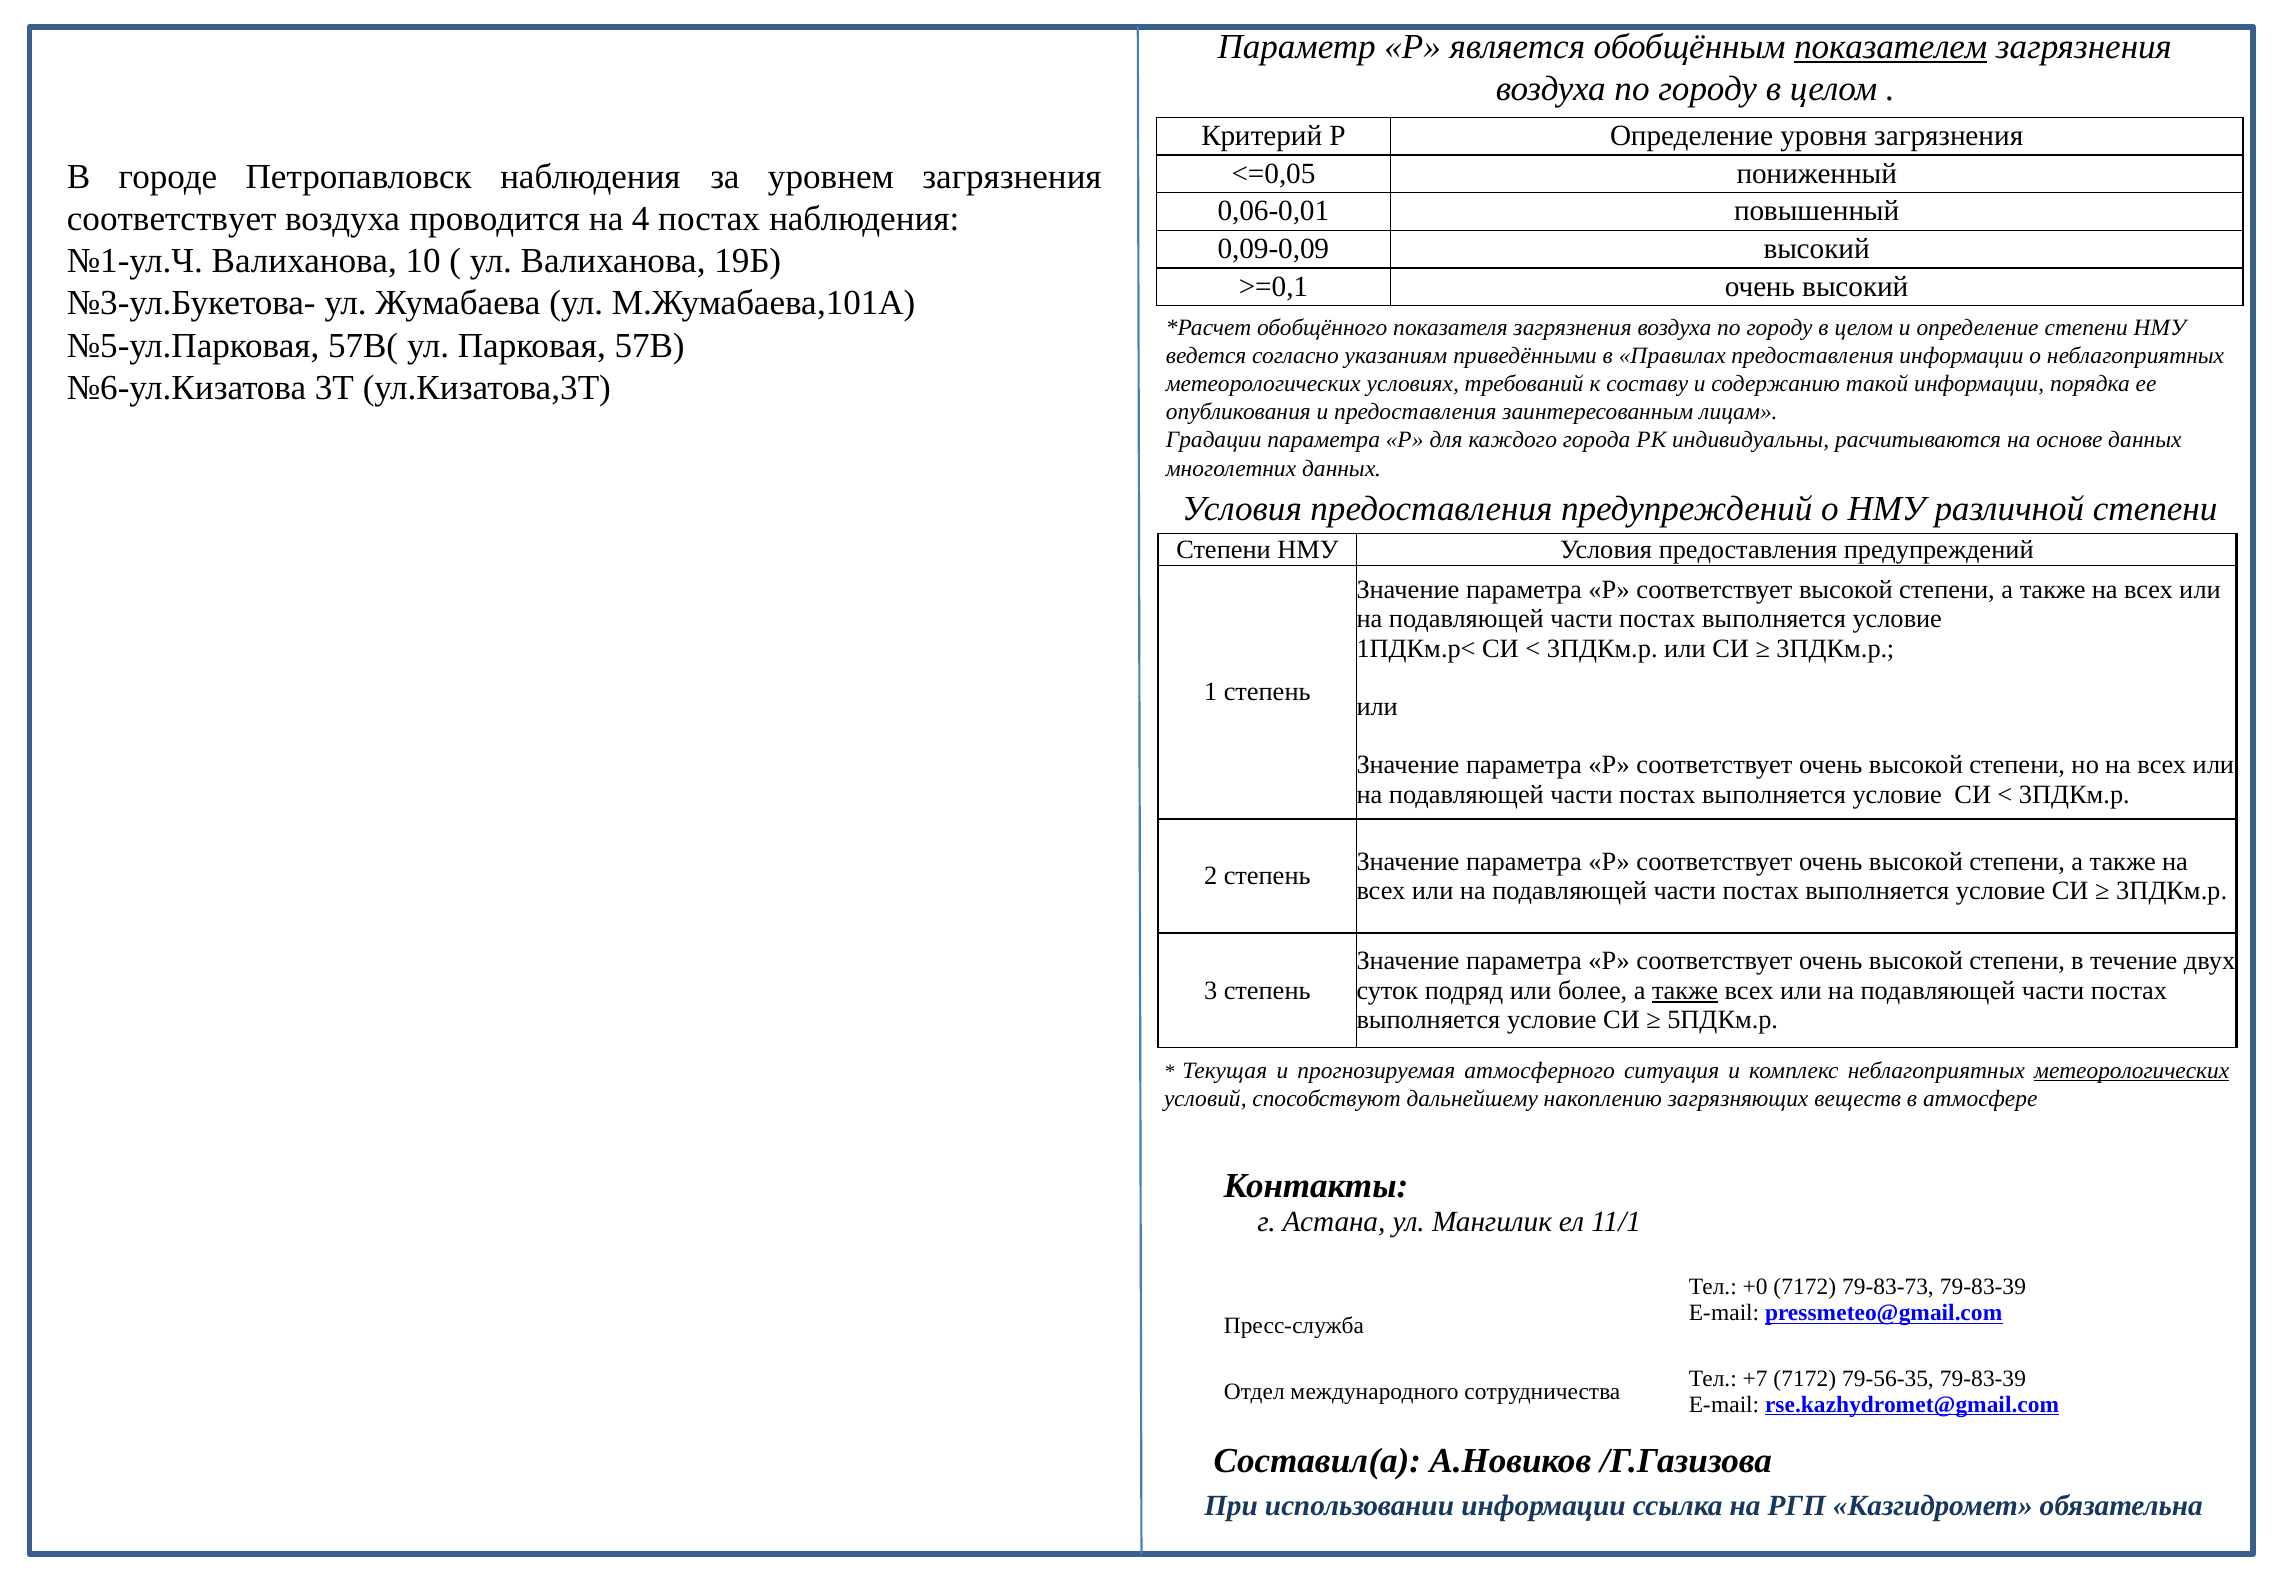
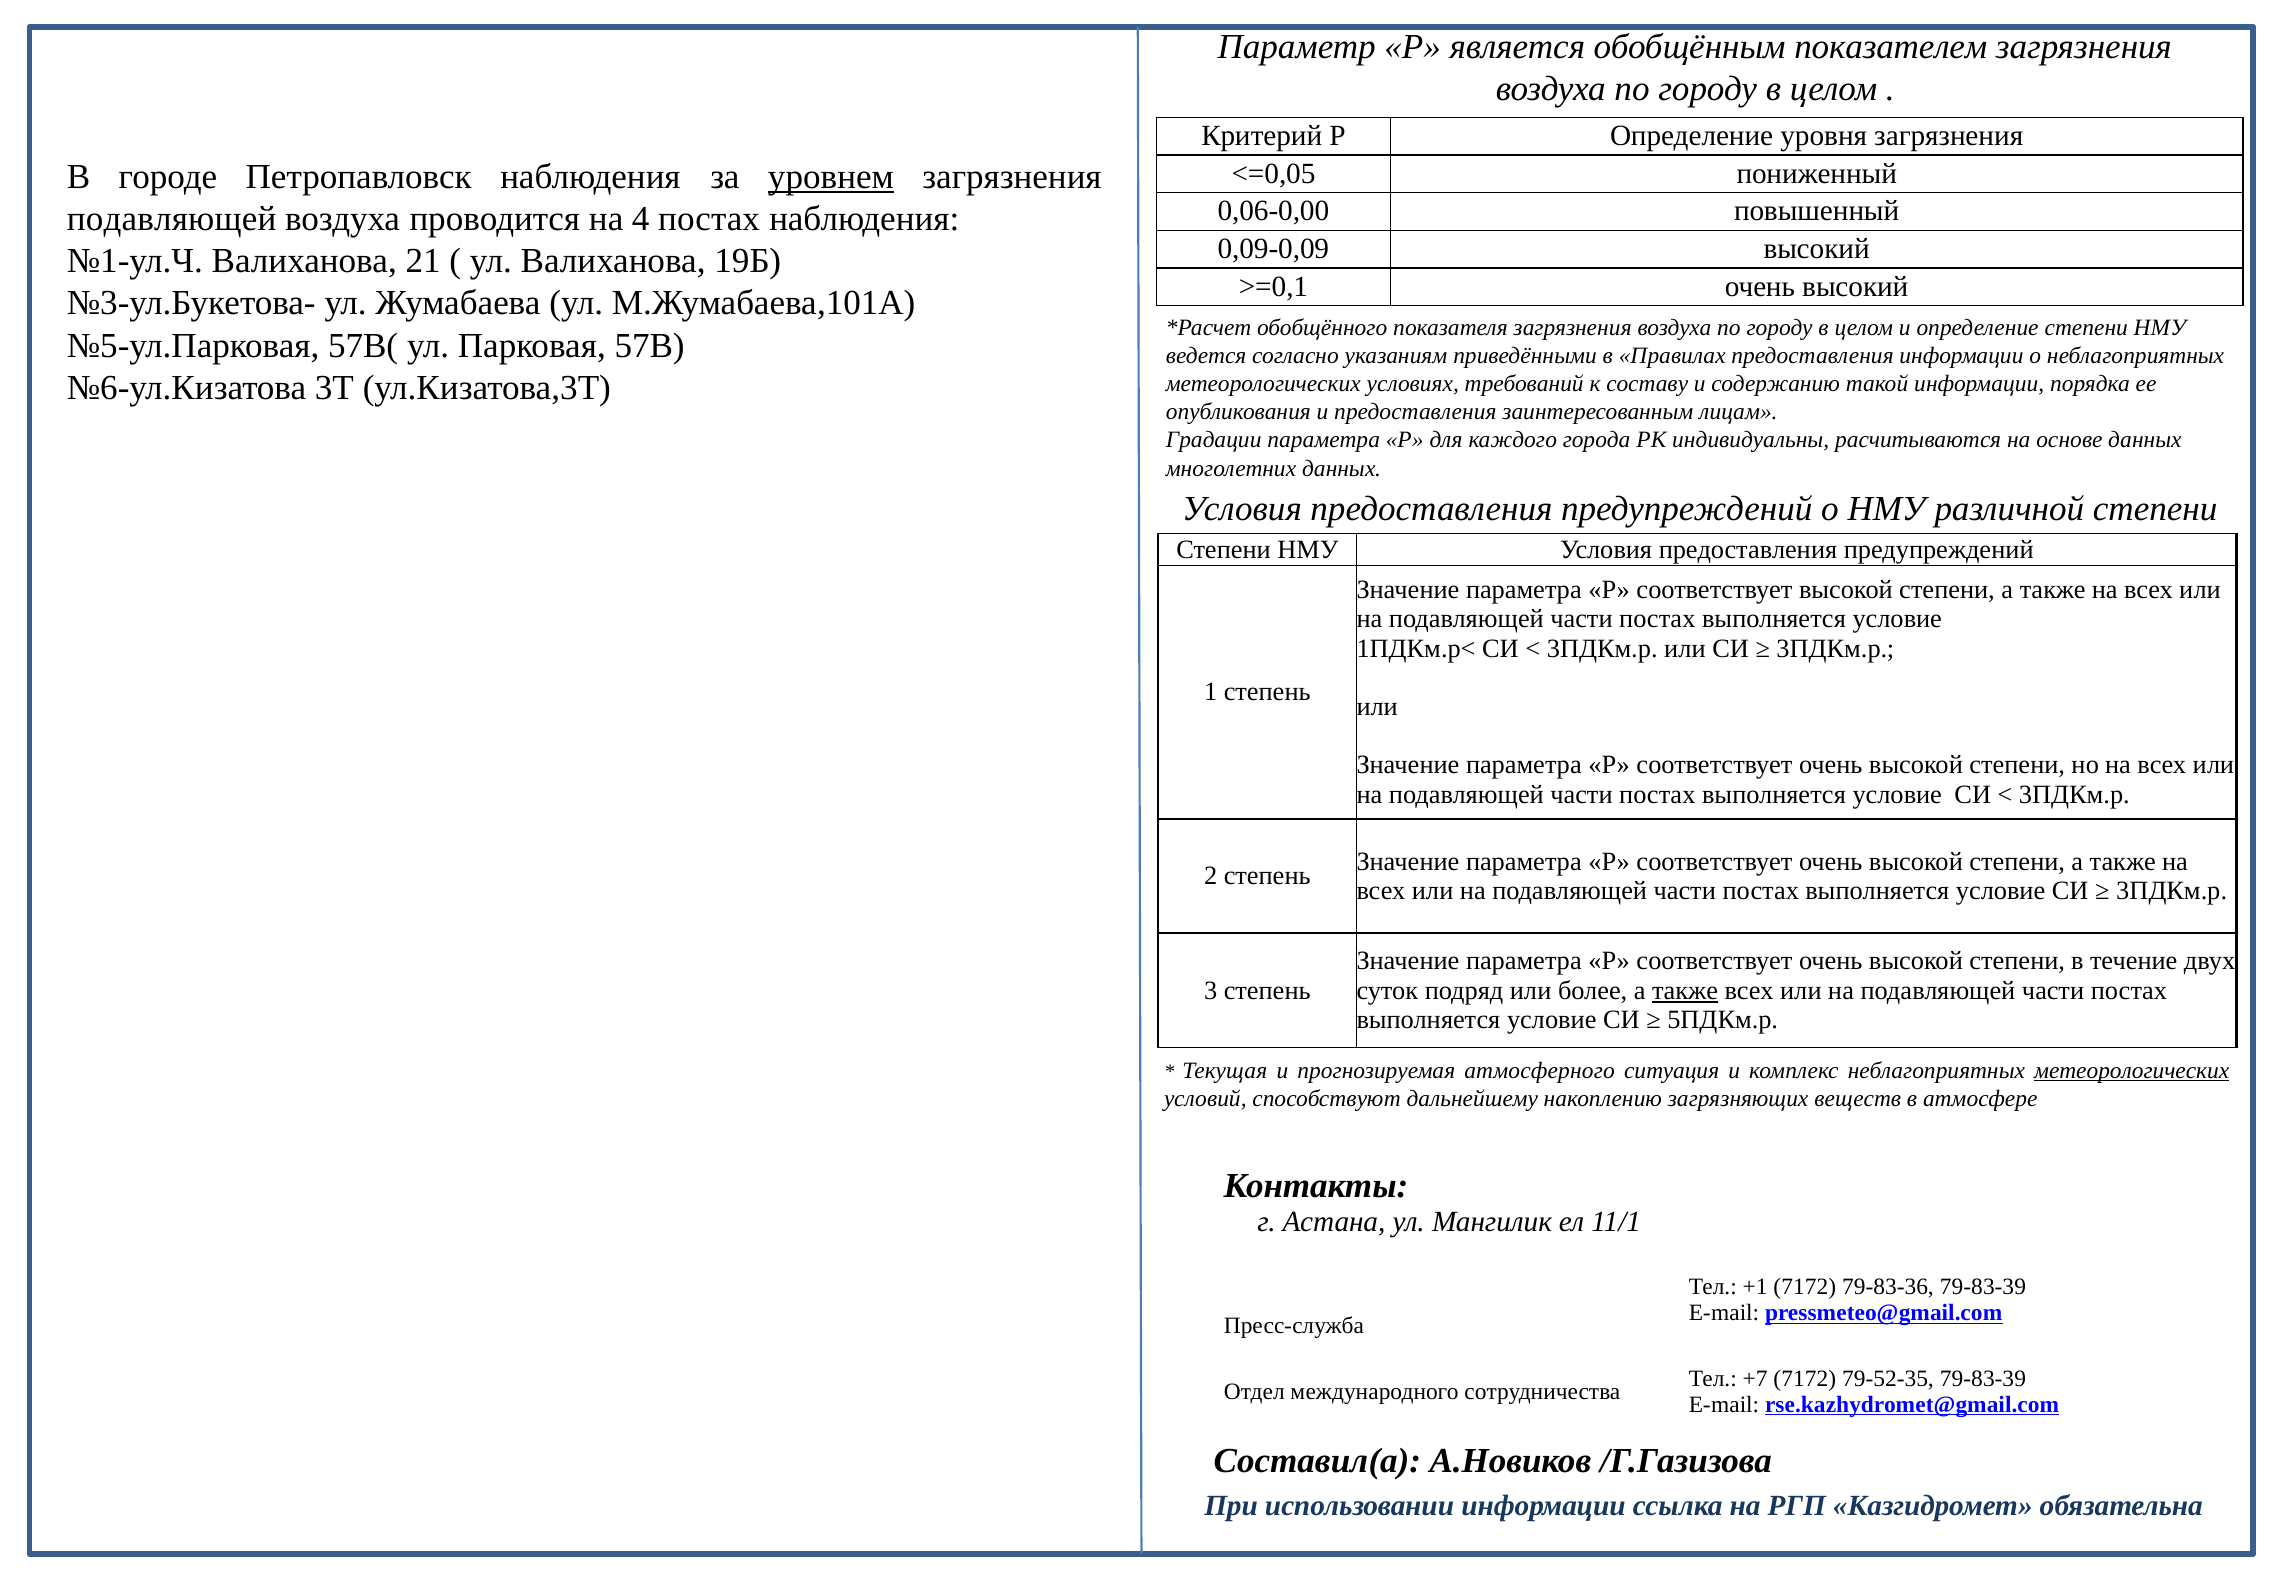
показателем underline: present -> none
уровнем underline: none -> present
0,06-0,01: 0,06-0,01 -> 0,06-0,00
соответствует at (172, 219): соответствует -> подавляющей
10: 10 -> 21
+0: +0 -> +1
79-83-73: 79-83-73 -> 79-83-36
79-56-35: 79-56-35 -> 79-52-35
